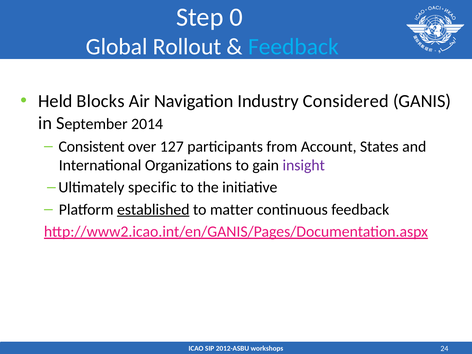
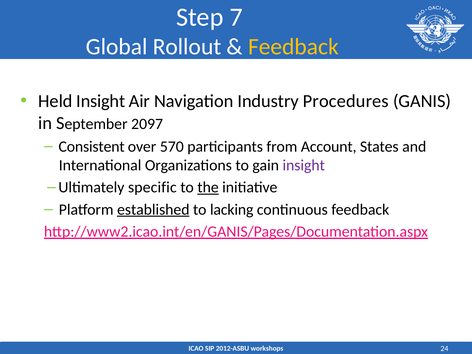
0: 0 -> 7
Feedback at (293, 47) colour: light blue -> yellow
Held Blocks: Blocks -> Insight
Considered: Considered -> Procedures
2014: 2014 -> 2097
127: 127 -> 570
the underline: none -> present
matter: matter -> lacking
